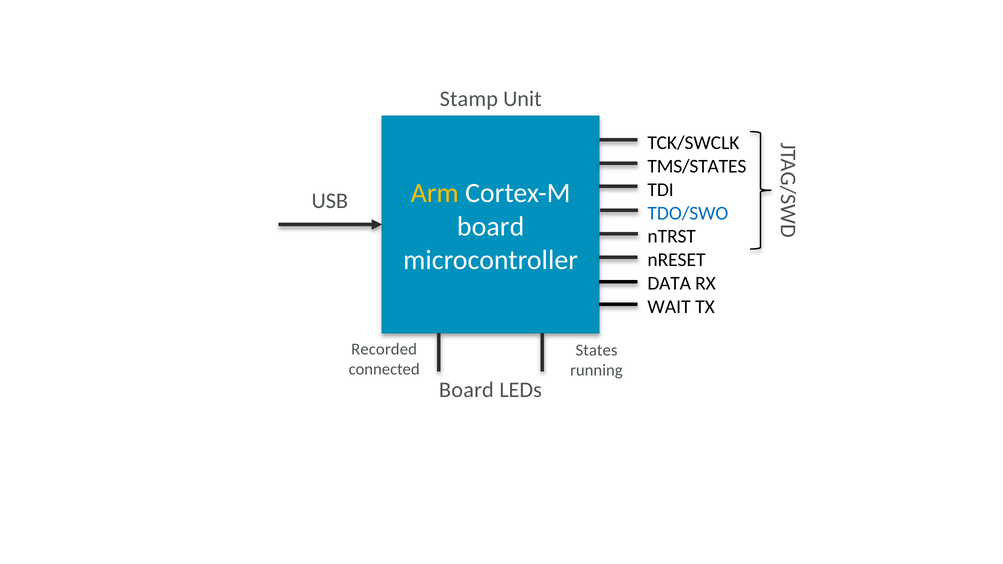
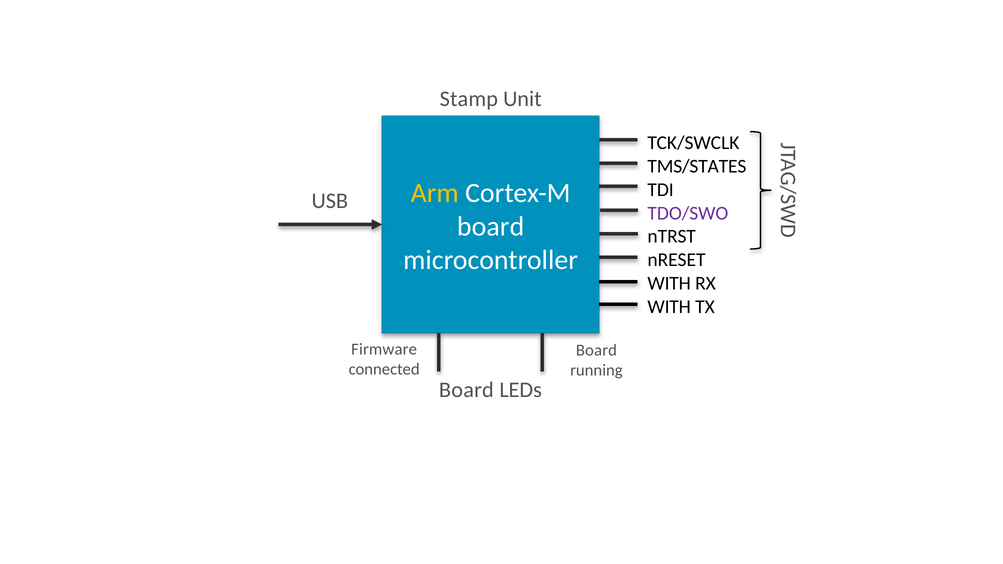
TDO/SWO colour: blue -> purple
DATA at (669, 283): DATA -> WITH
WAIT at (669, 307): WAIT -> WITH
Recorded: Recorded -> Firmware
States at (597, 350): States -> Board
